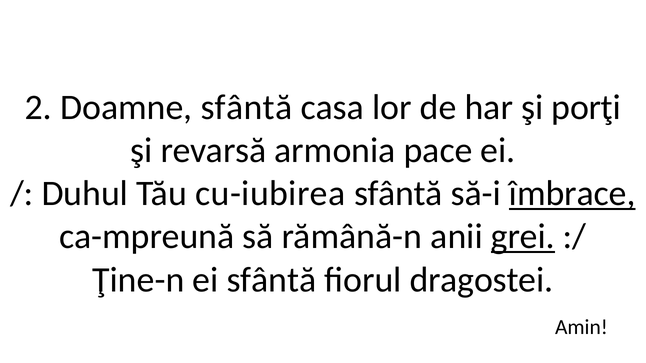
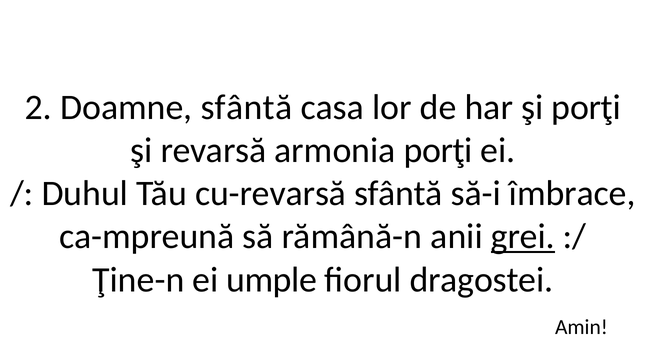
armonia pace: pace -> porţi
cu-iubirea: cu-iubirea -> cu-revarsă
îmbrace underline: present -> none
ei sfântă: sfântă -> umple
